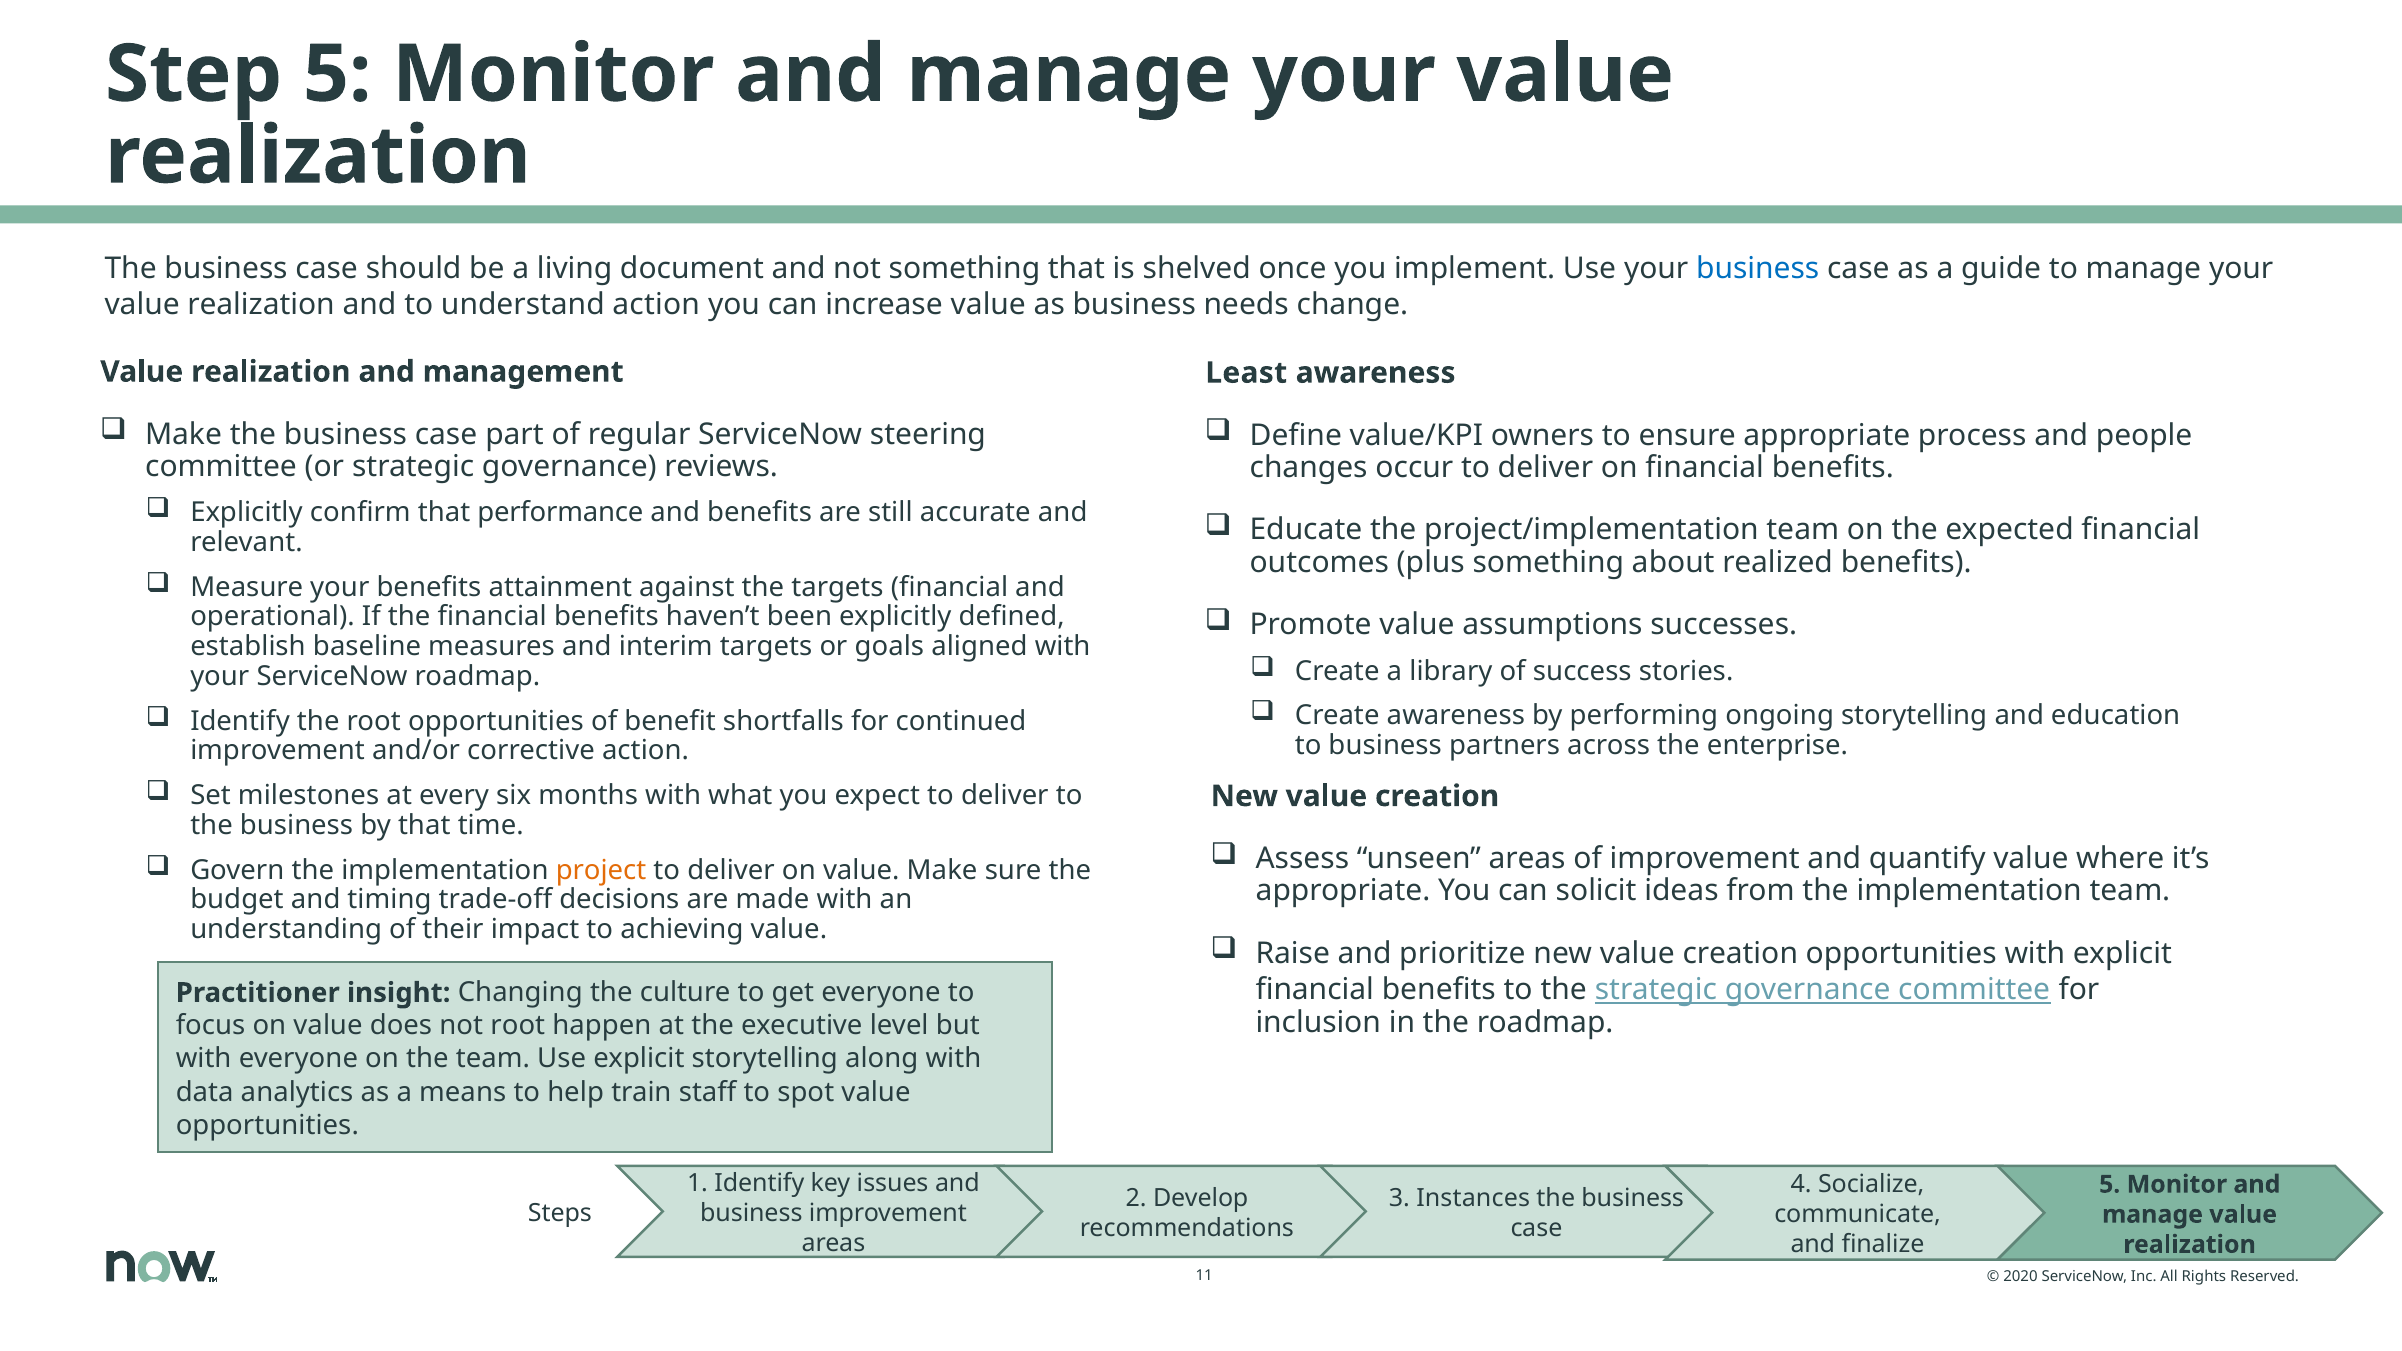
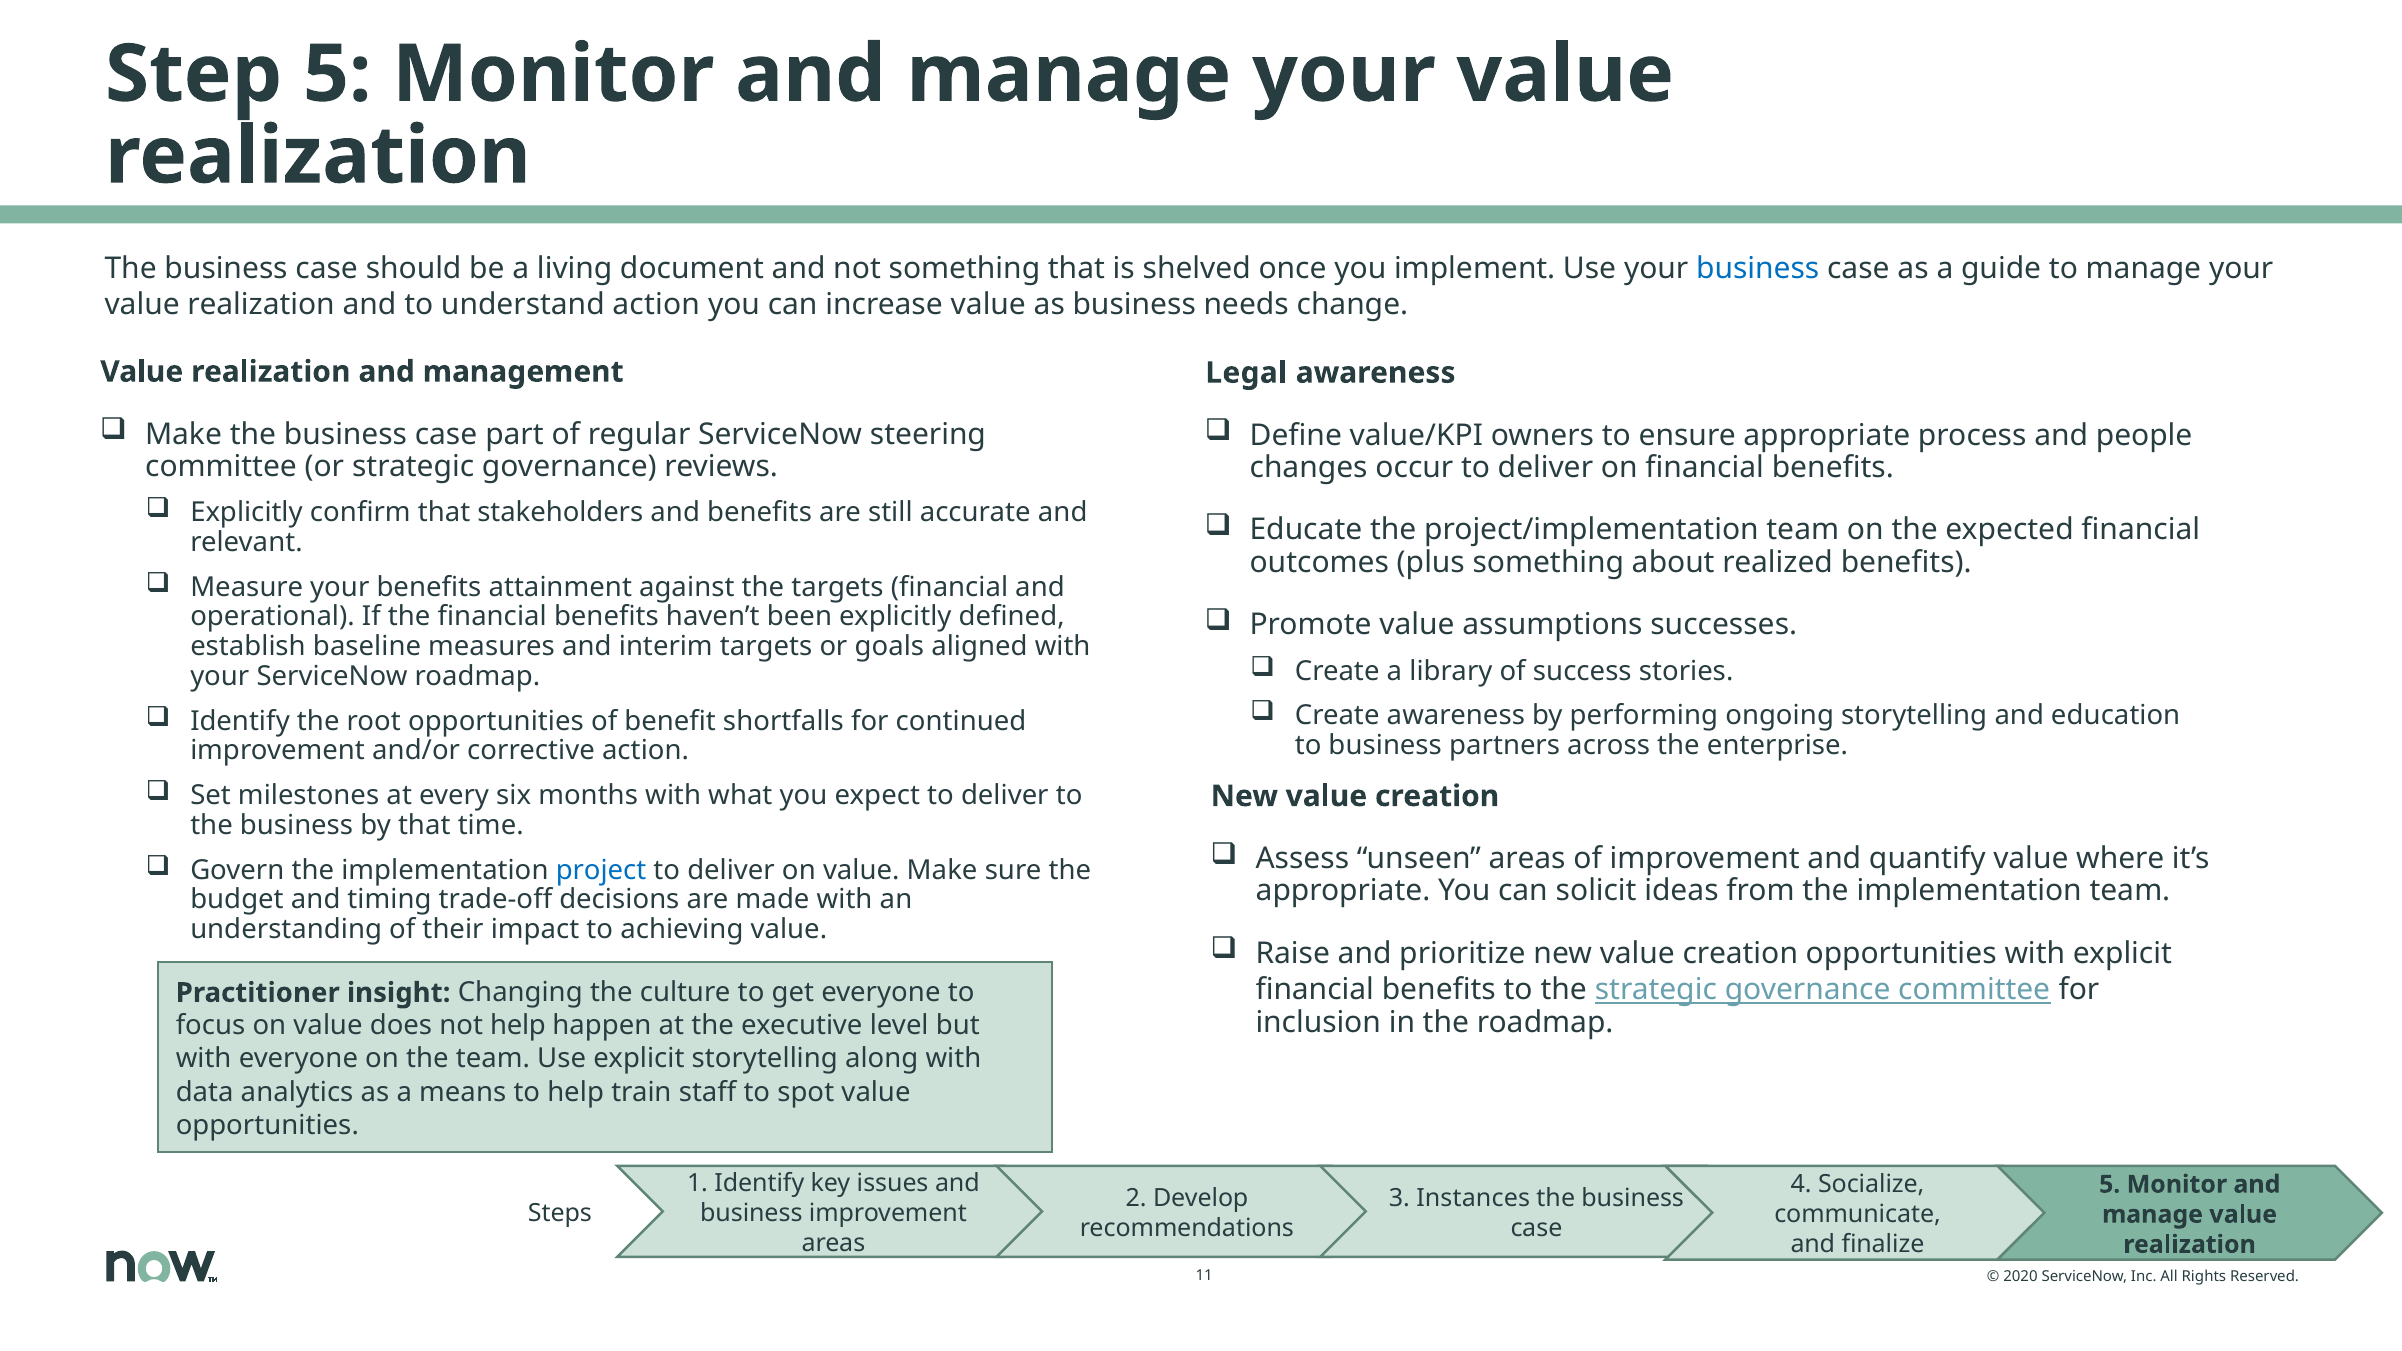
Least: Least -> Legal
performance: performance -> stakeholders
project colour: orange -> blue
not root: root -> help
